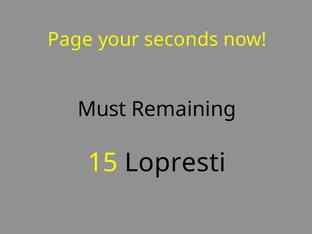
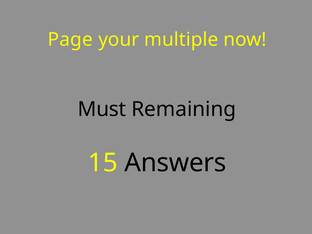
seconds: seconds -> multiple
Lopresti: Lopresti -> Answers
